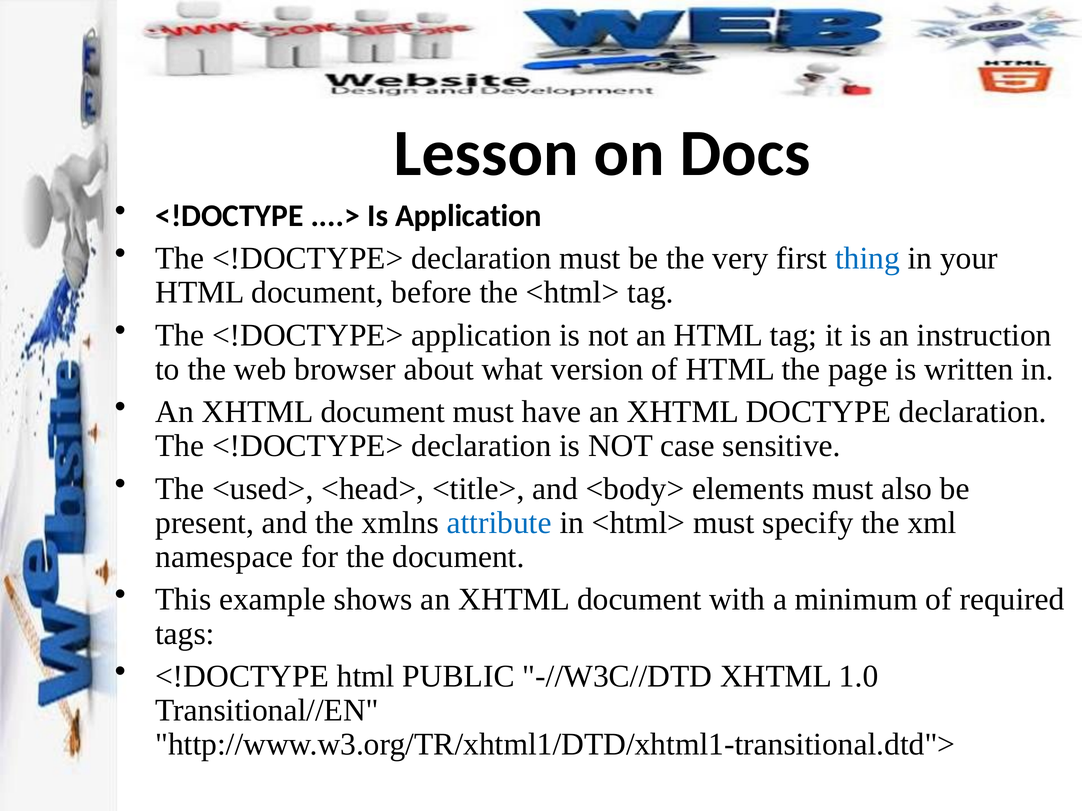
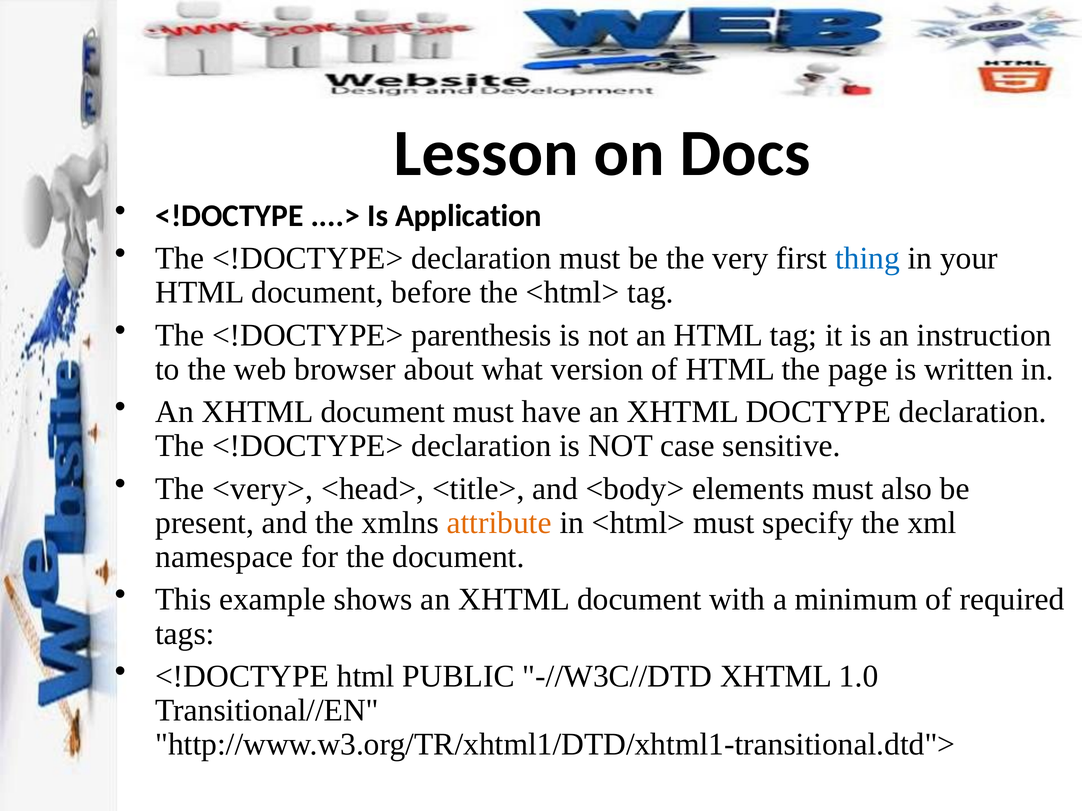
<!DOCTYPE> application: application -> parenthesis
<used>: <used> -> <very>
attribute colour: blue -> orange
